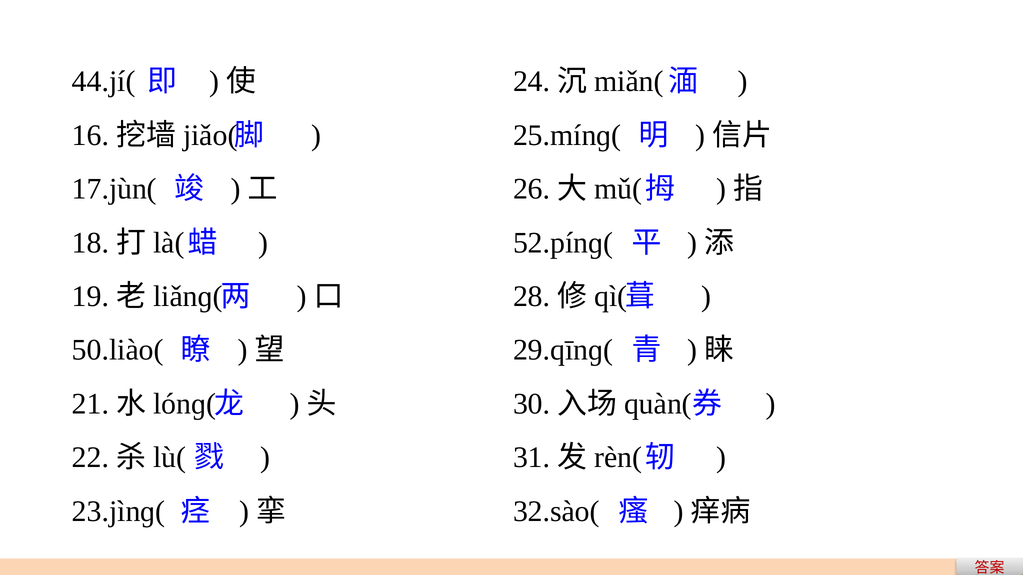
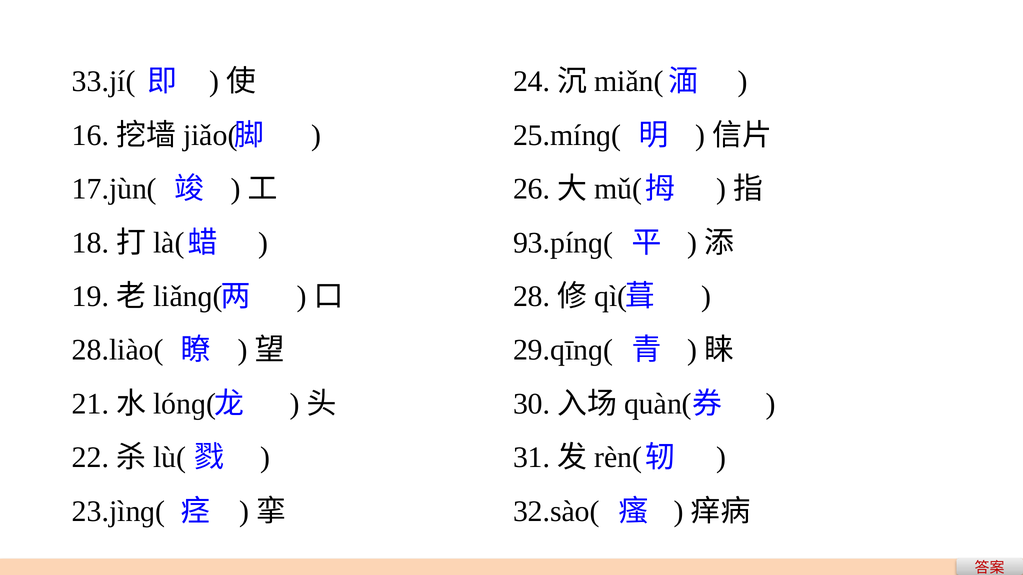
44.jí(: 44.jí( -> 33.jí(
52.pínɡ(: 52.pínɡ( -> 93.pínɡ(
50.liào(: 50.liào( -> 28.liào(
